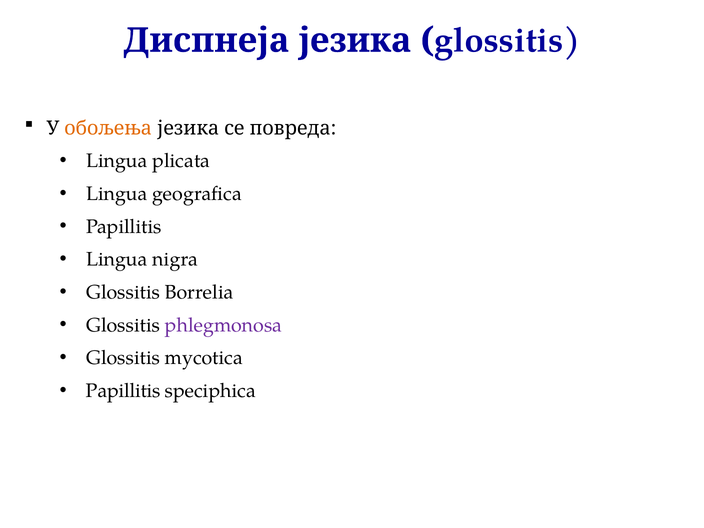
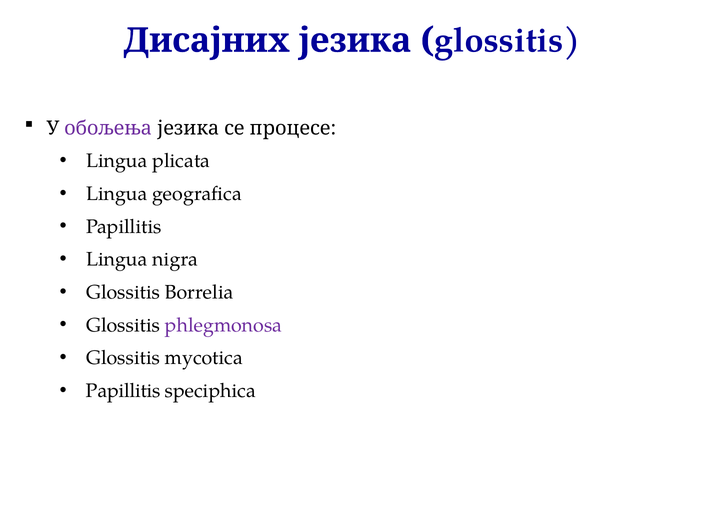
Диспнеја: Диспнеја -> Дисајних
обољења colour: orange -> purple
повреда: повреда -> процесе
